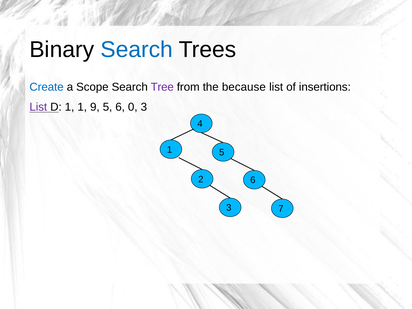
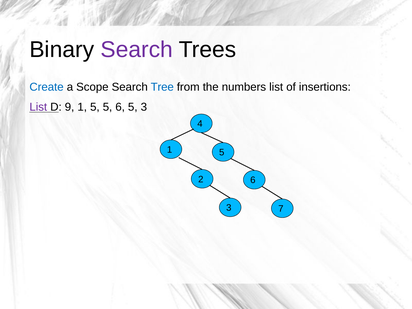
Search at (137, 50) colour: blue -> purple
Tree colour: purple -> blue
because: because -> numbers
D 1: 1 -> 9
1 9: 9 -> 5
6 0: 0 -> 5
